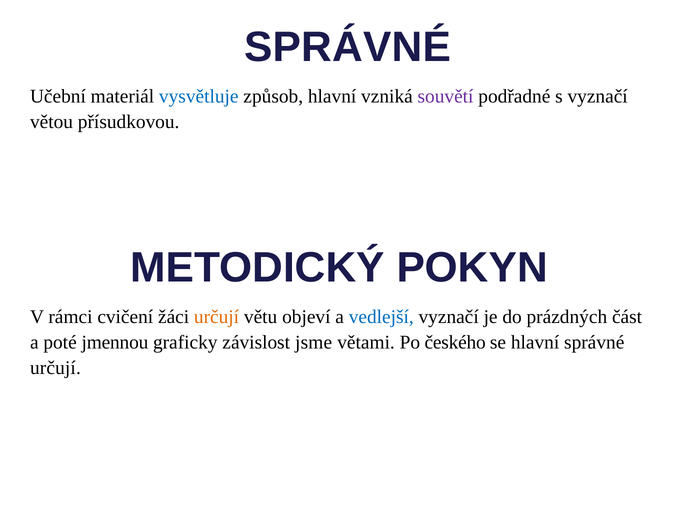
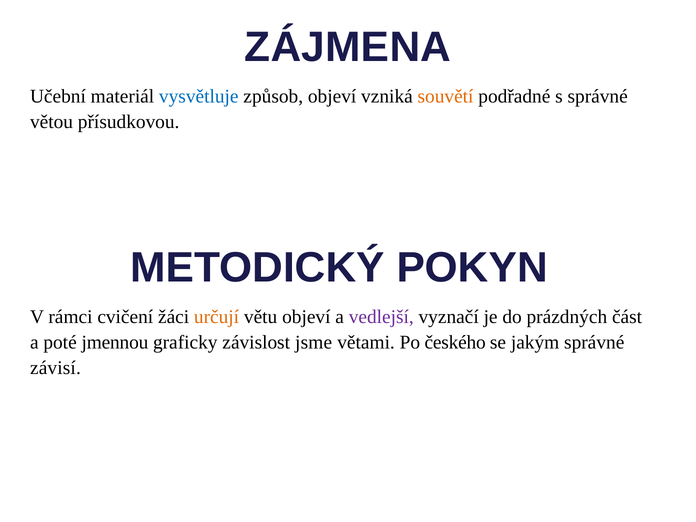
SPRÁVNÉ at (348, 47): SPRÁVNÉ -> ZÁJMENA
způsob hlavní: hlavní -> objeví
souvětí colour: purple -> orange
s vyznačí: vyznačí -> správné
vedlejší colour: blue -> purple
se hlavní: hlavní -> jakým
určují at (55, 368): určují -> závisí
